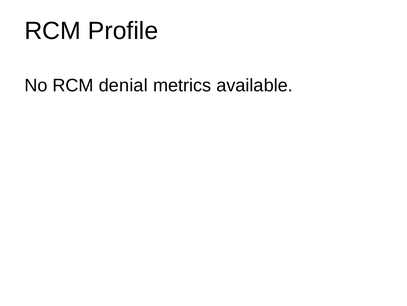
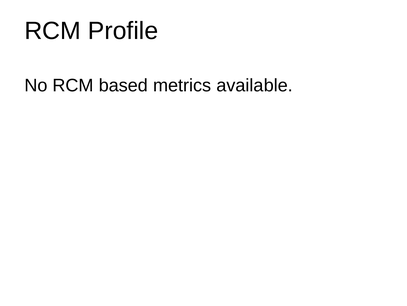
denial: denial -> based
